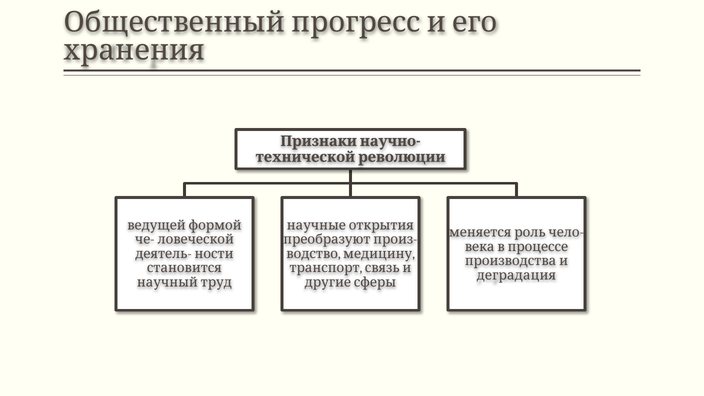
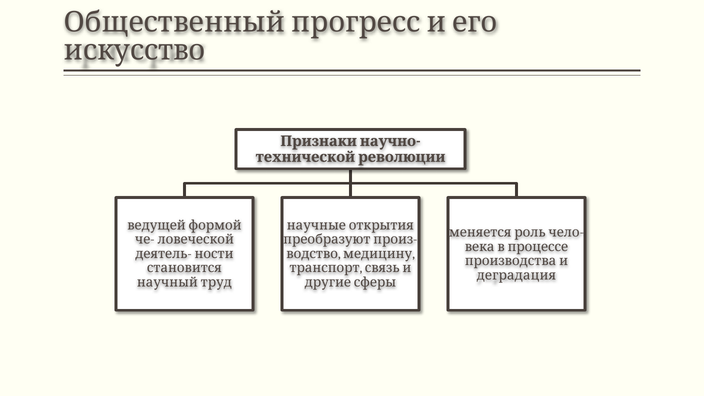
хранения: хранения -> искусство
